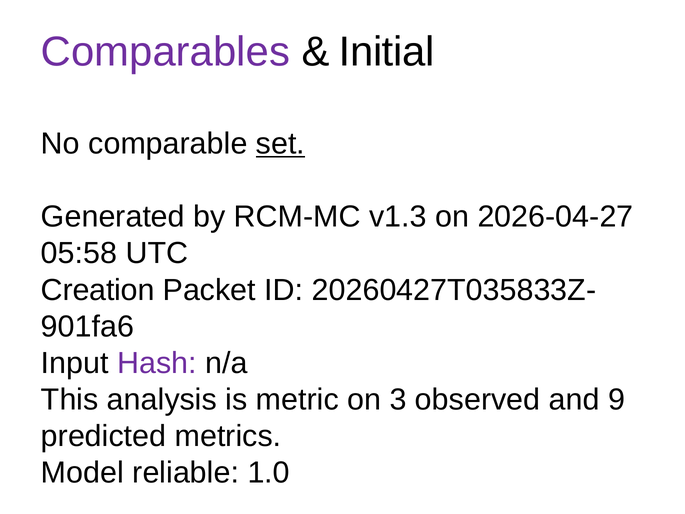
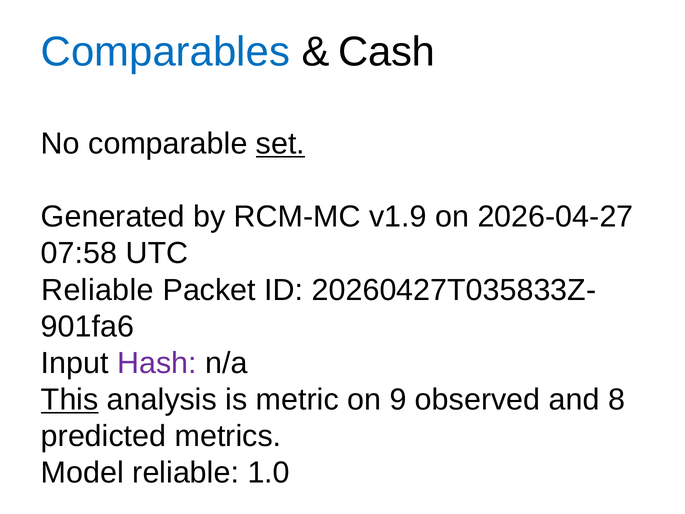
Comparables colour: purple -> blue
Initial: Initial -> Cash
v1.3: v1.3 -> v1.9
05:58: 05:58 -> 07:58
Creation at (98, 290): Creation -> Reliable
This underline: none -> present
3: 3 -> 9
9: 9 -> 8
